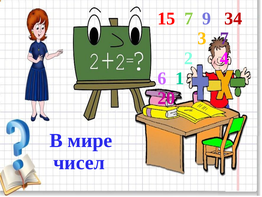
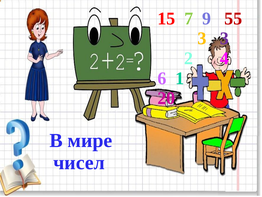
34: 34 -> 55
3 7: 7 -> 3
